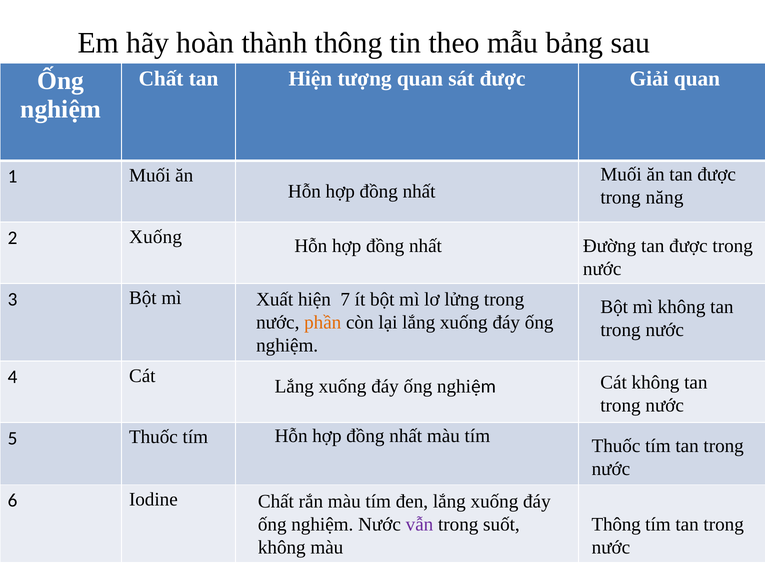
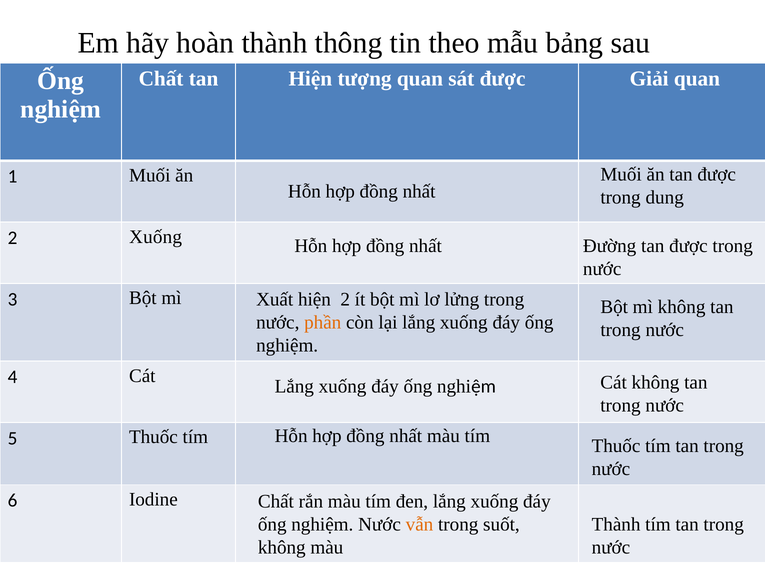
năng: năng -> dung
hiện 7: 7 -> 2
vẫn colour: purple -> orange
Thông at (616, 524): Thông -> Thành
